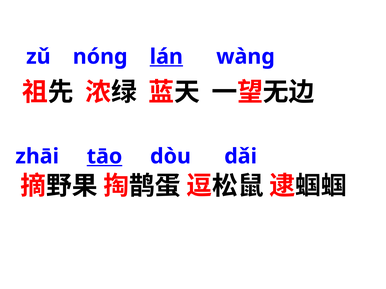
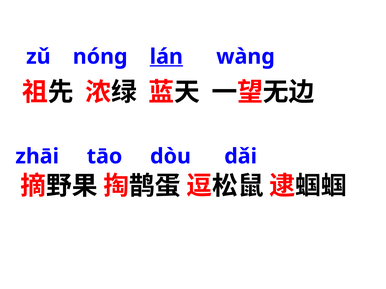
tāo underline: present -> none
